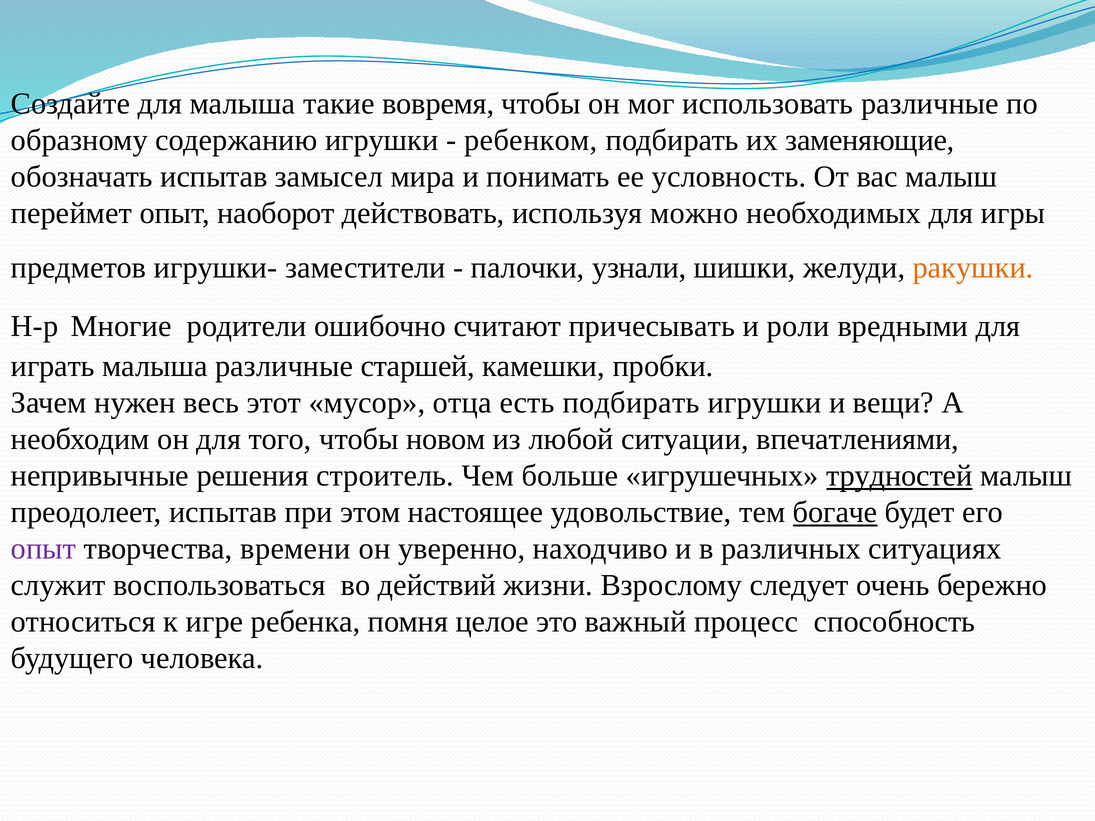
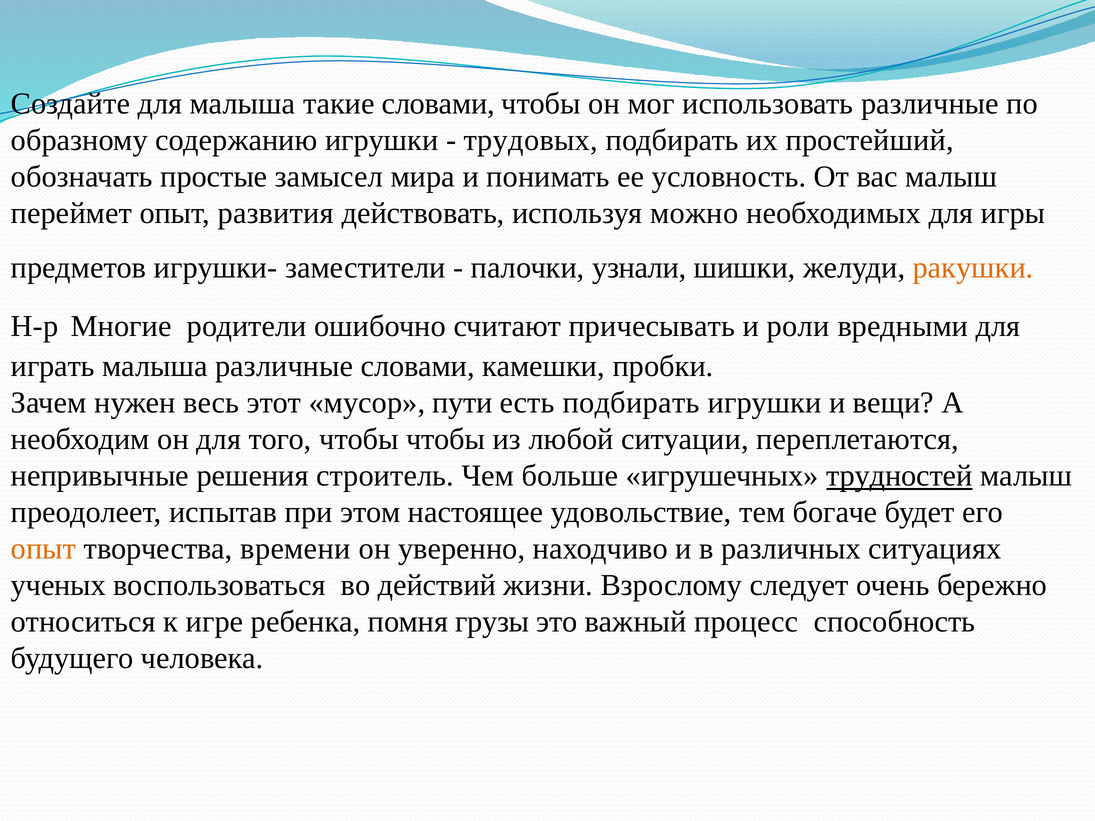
такие вовремя: вовремя -> словами
ребенком: ребенком -> трудовых
заменяющие: заменяющие -> простейший
обозначать испытав: испытав -> простые
наоборот: наоборот -> развития
различные старшей: старшей -> словами
отца: отца -> пути
чтобы новом: новом -> чтобы
впечатлениями: впечатлениями -> переплетаются
богаче underline: present -> none
опыт at (44, 549) colour: purple -> orange
служит: служит -> ученых
целое: целое -> грузы
